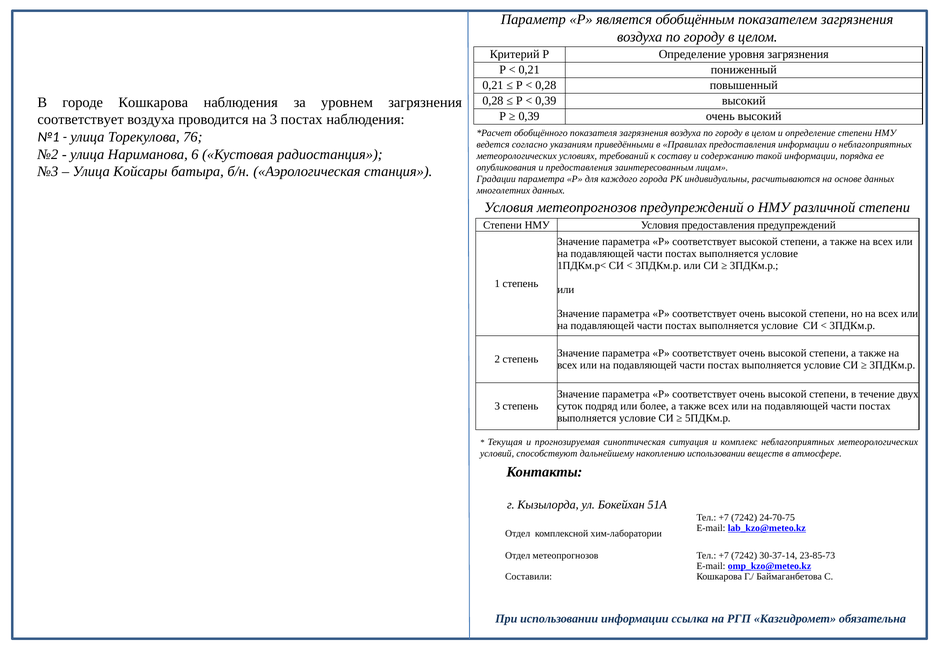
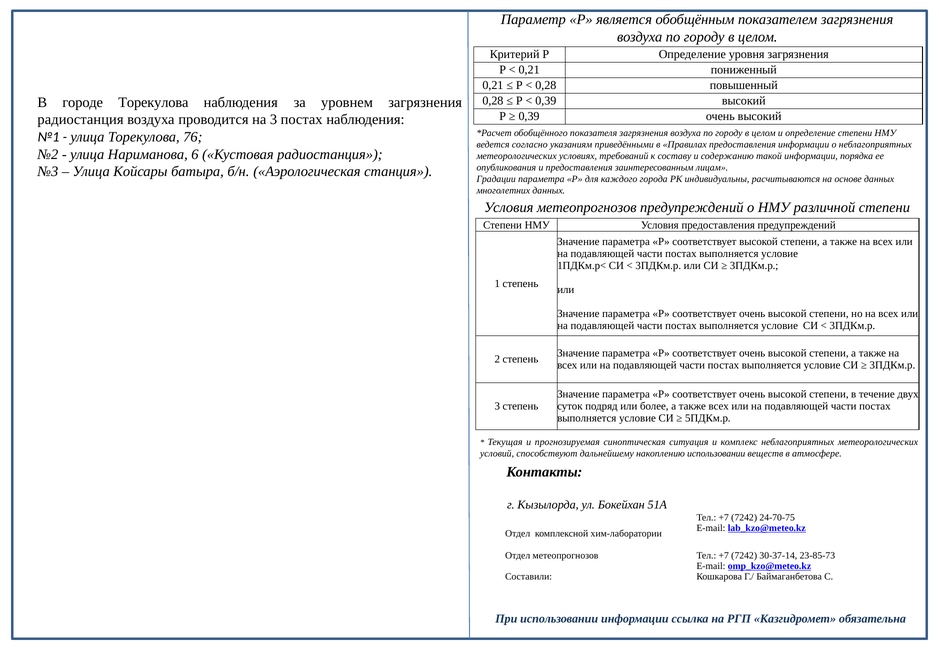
городе Кошкарова: Кошкарова -> Торекулова
соответствует at (81, 120): соответствует -> радиостанция
